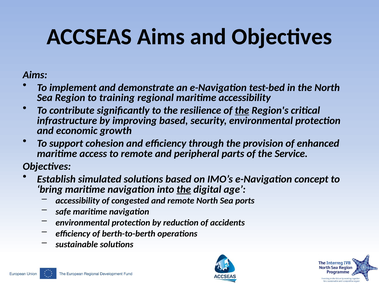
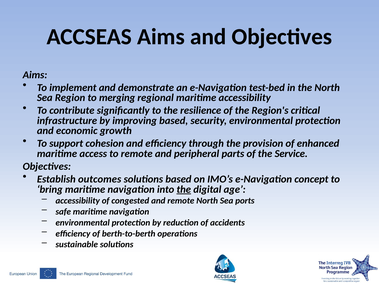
training: training -> merging
the at (242, 111) underline: present -> none
simulated: simulated -> outcomes
